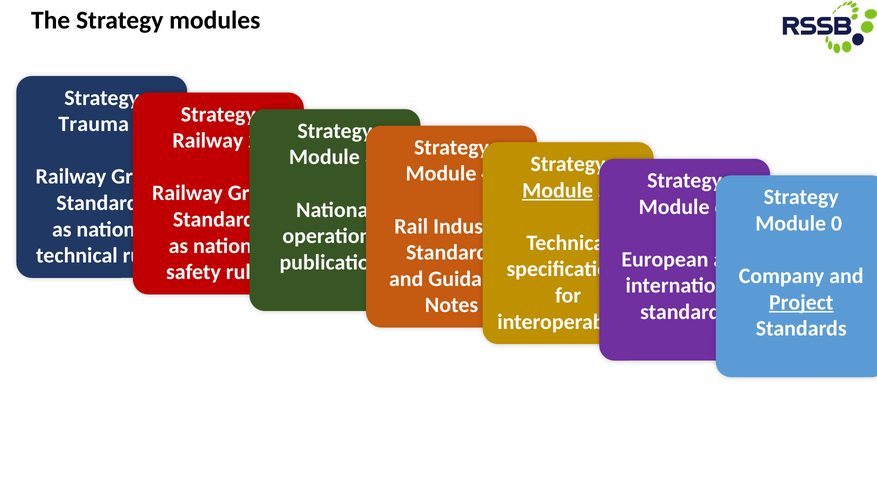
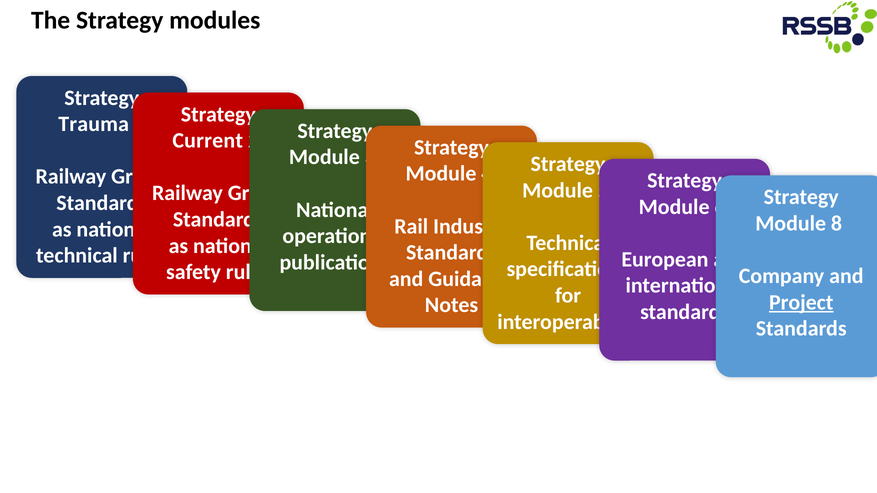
Railway at (208, 141): Railway -> Current
Module at (558, 190) underline: present -> none
0: 0 -> 8
